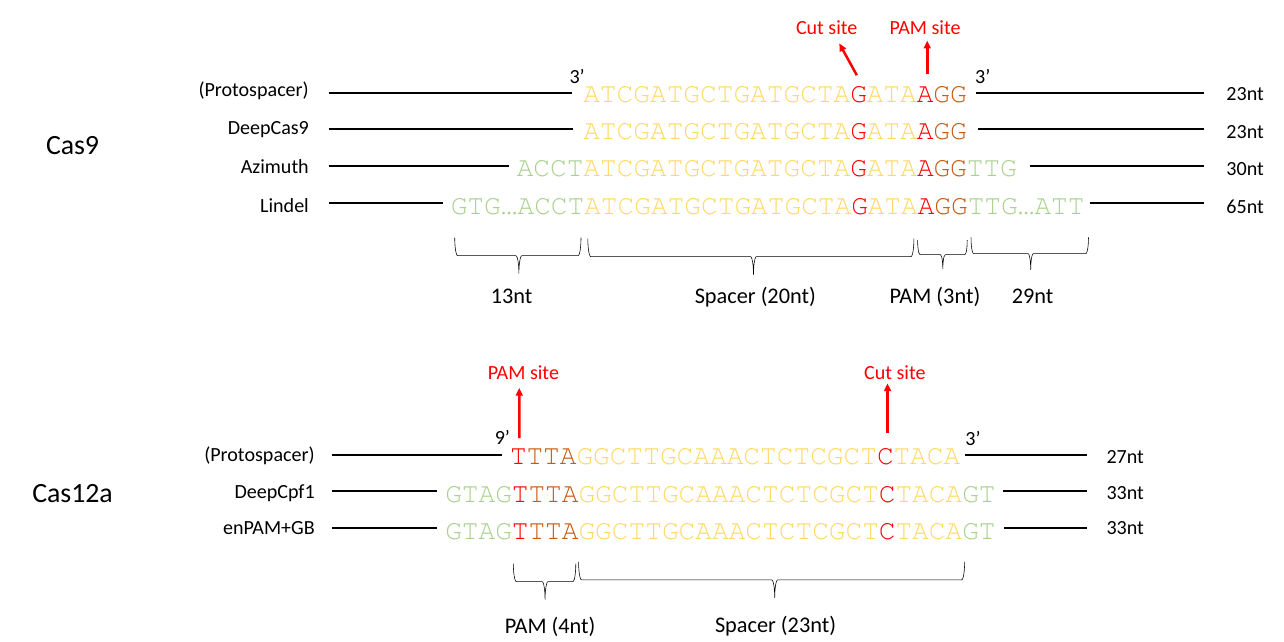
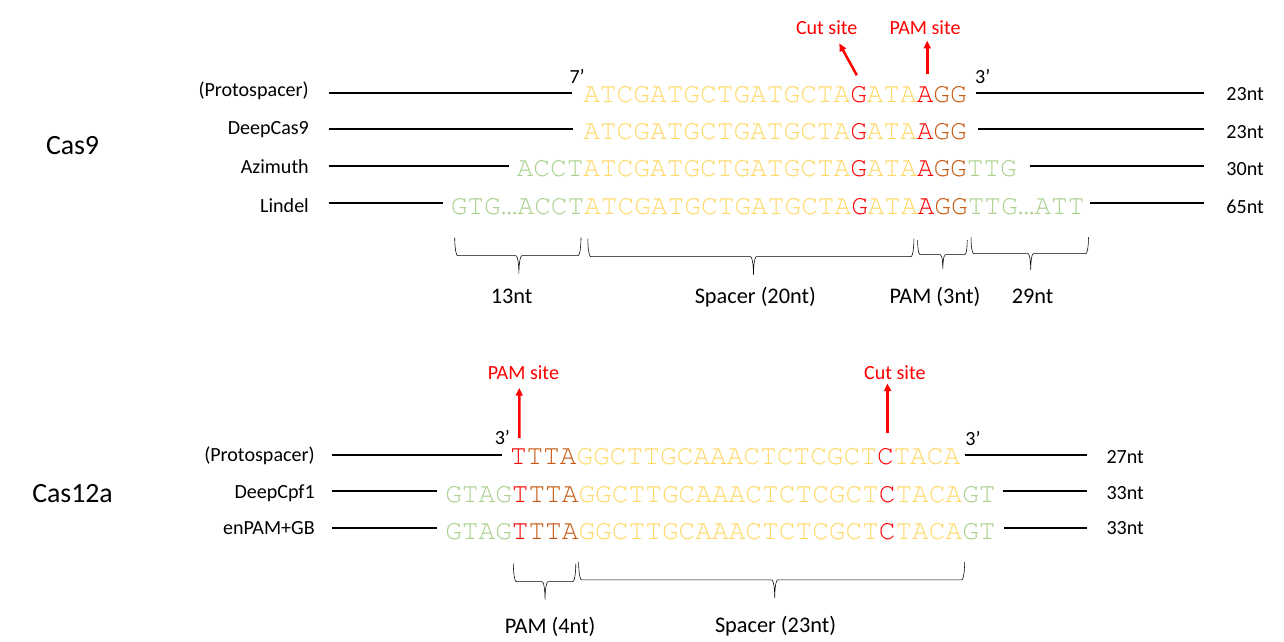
3 at (577, 77): 3 -> 7
9 at (502, 438): 9 -> 3
